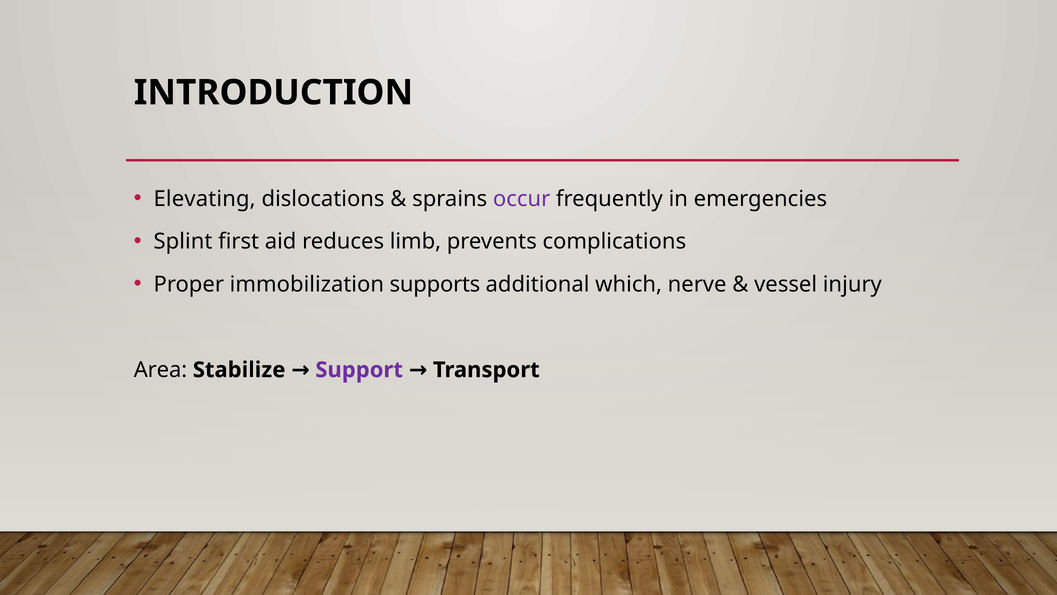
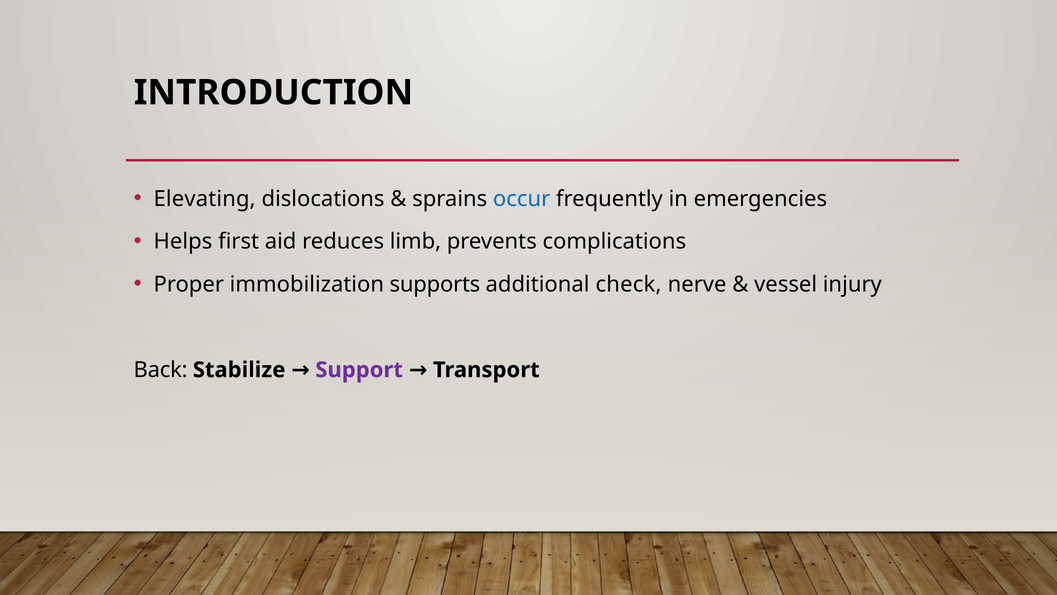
occur colour: purple -> blue
Splint: Splint -> Helps
which: which -> check
Area: Area -> Back
